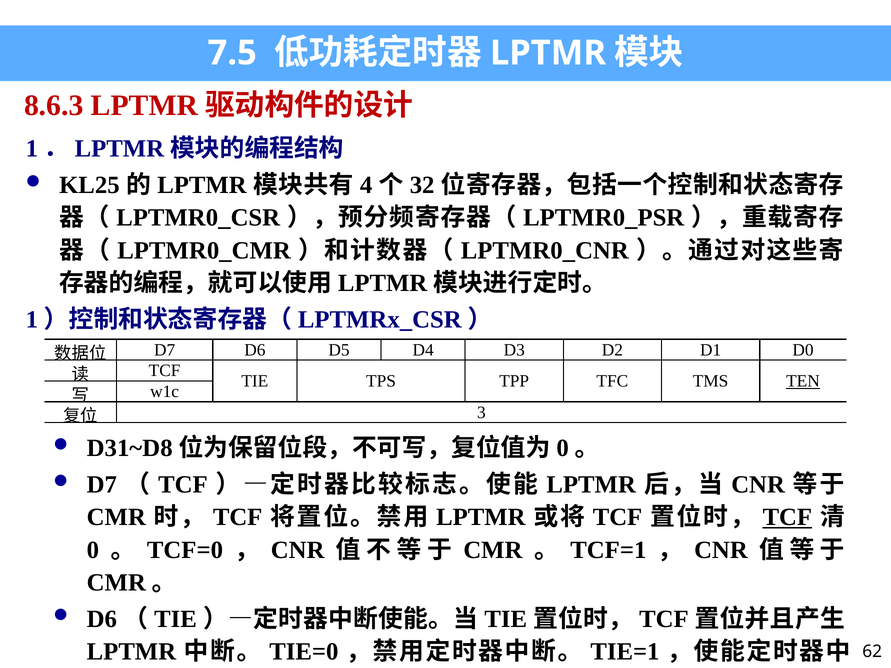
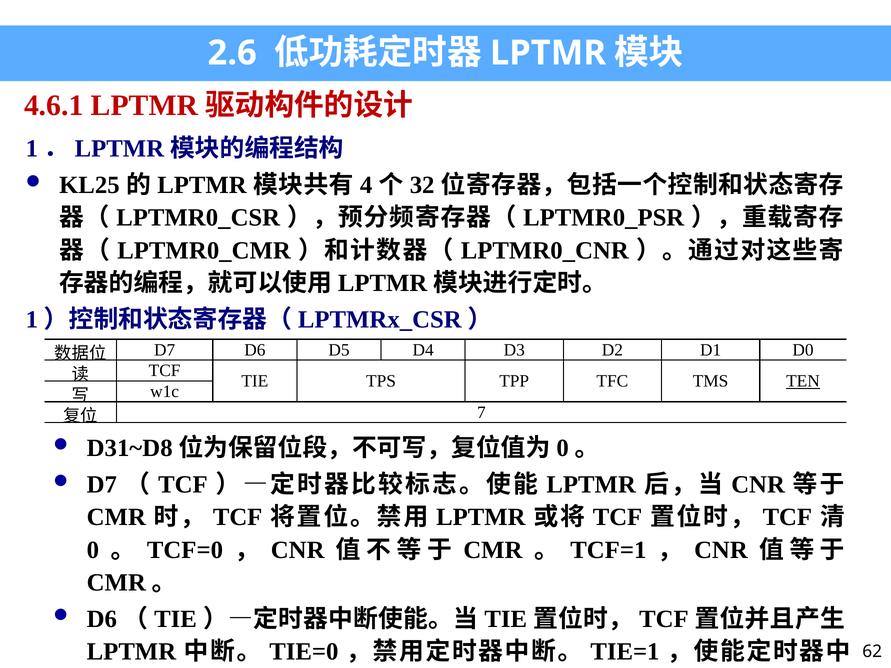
7.5: 7.5 -> 2.6
8.6.3: 8.6.3 -> 4.6.1
3: 3 -> 7
TCF at (787, 517) underline: present -> none
